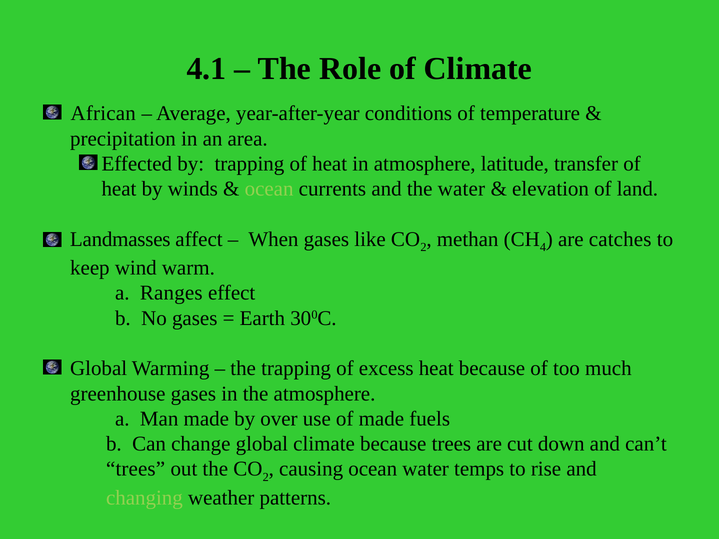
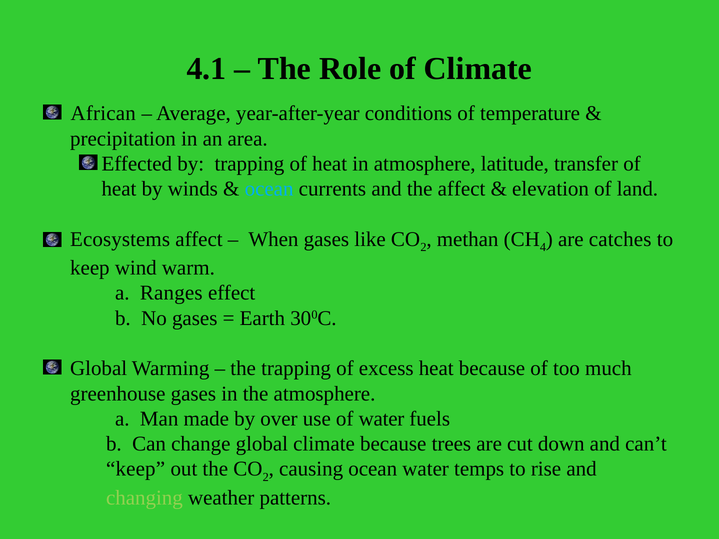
ocean at (269, 189) colour: light green -> light blue
the water: water -> affect
Landmasses: Landmasses -> Ecosystems
of made: made -> water
trees at (136, 469): trees -> keep
